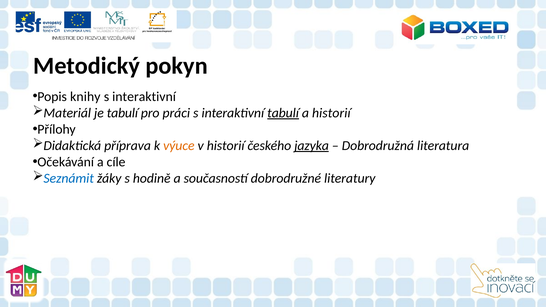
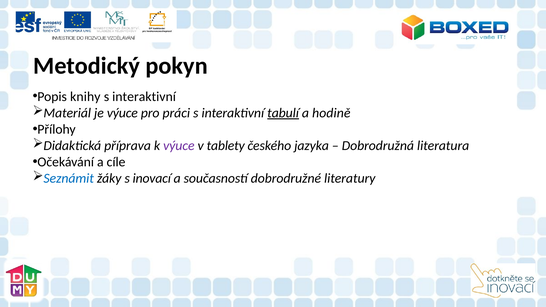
je tabulí: tabulí -> výuce
a historií: historií -> hodině
výuce at (179, 146) colour: orange -> purple
v historií: historií -> tablety
jazyka underline: present -> none
hodině: hodině -> inovací
